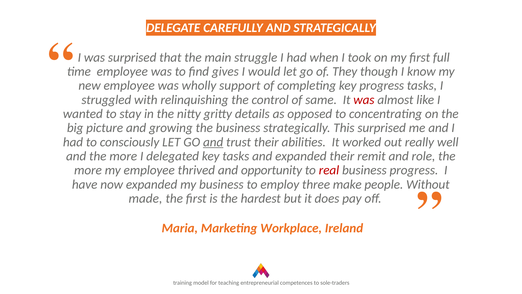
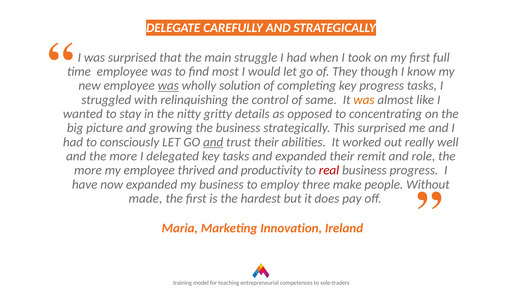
gives: gives -> most
was at (168, 86) underline: none -> present
support: support -> solution
was at (364, 100) colour: red -> orange
opportunity: opportunity -> productivity
Workplace: Workplace -> Innovation
